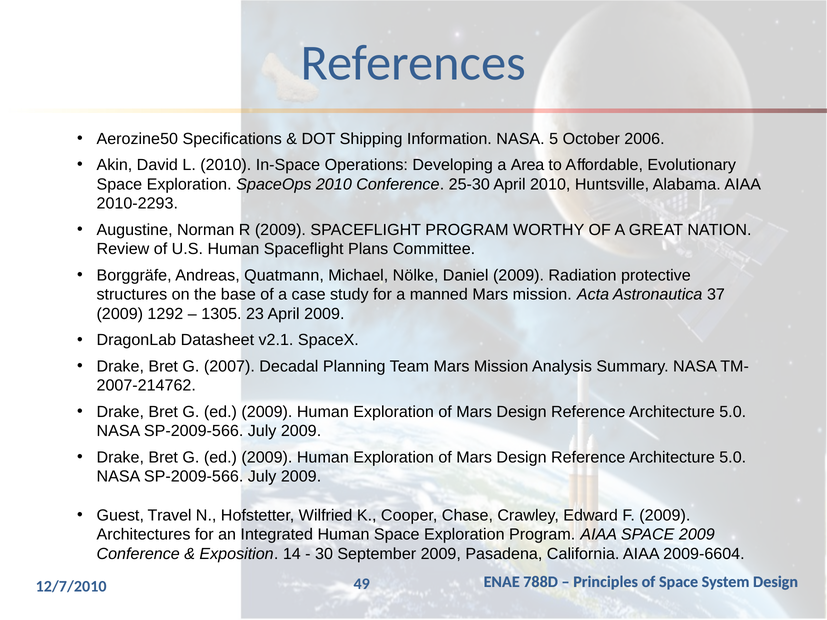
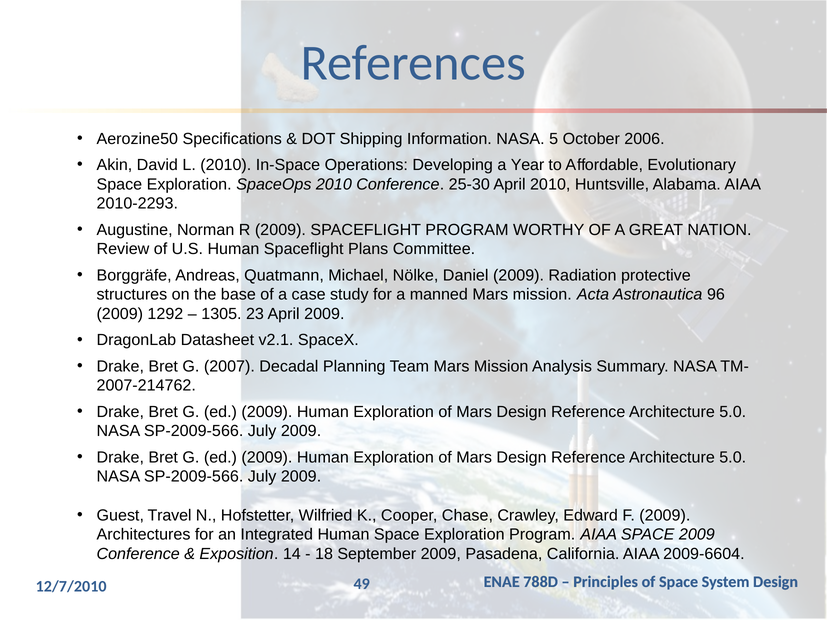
Area: Area -> Year
37: 37 -> 96
30: 30 -> 18
